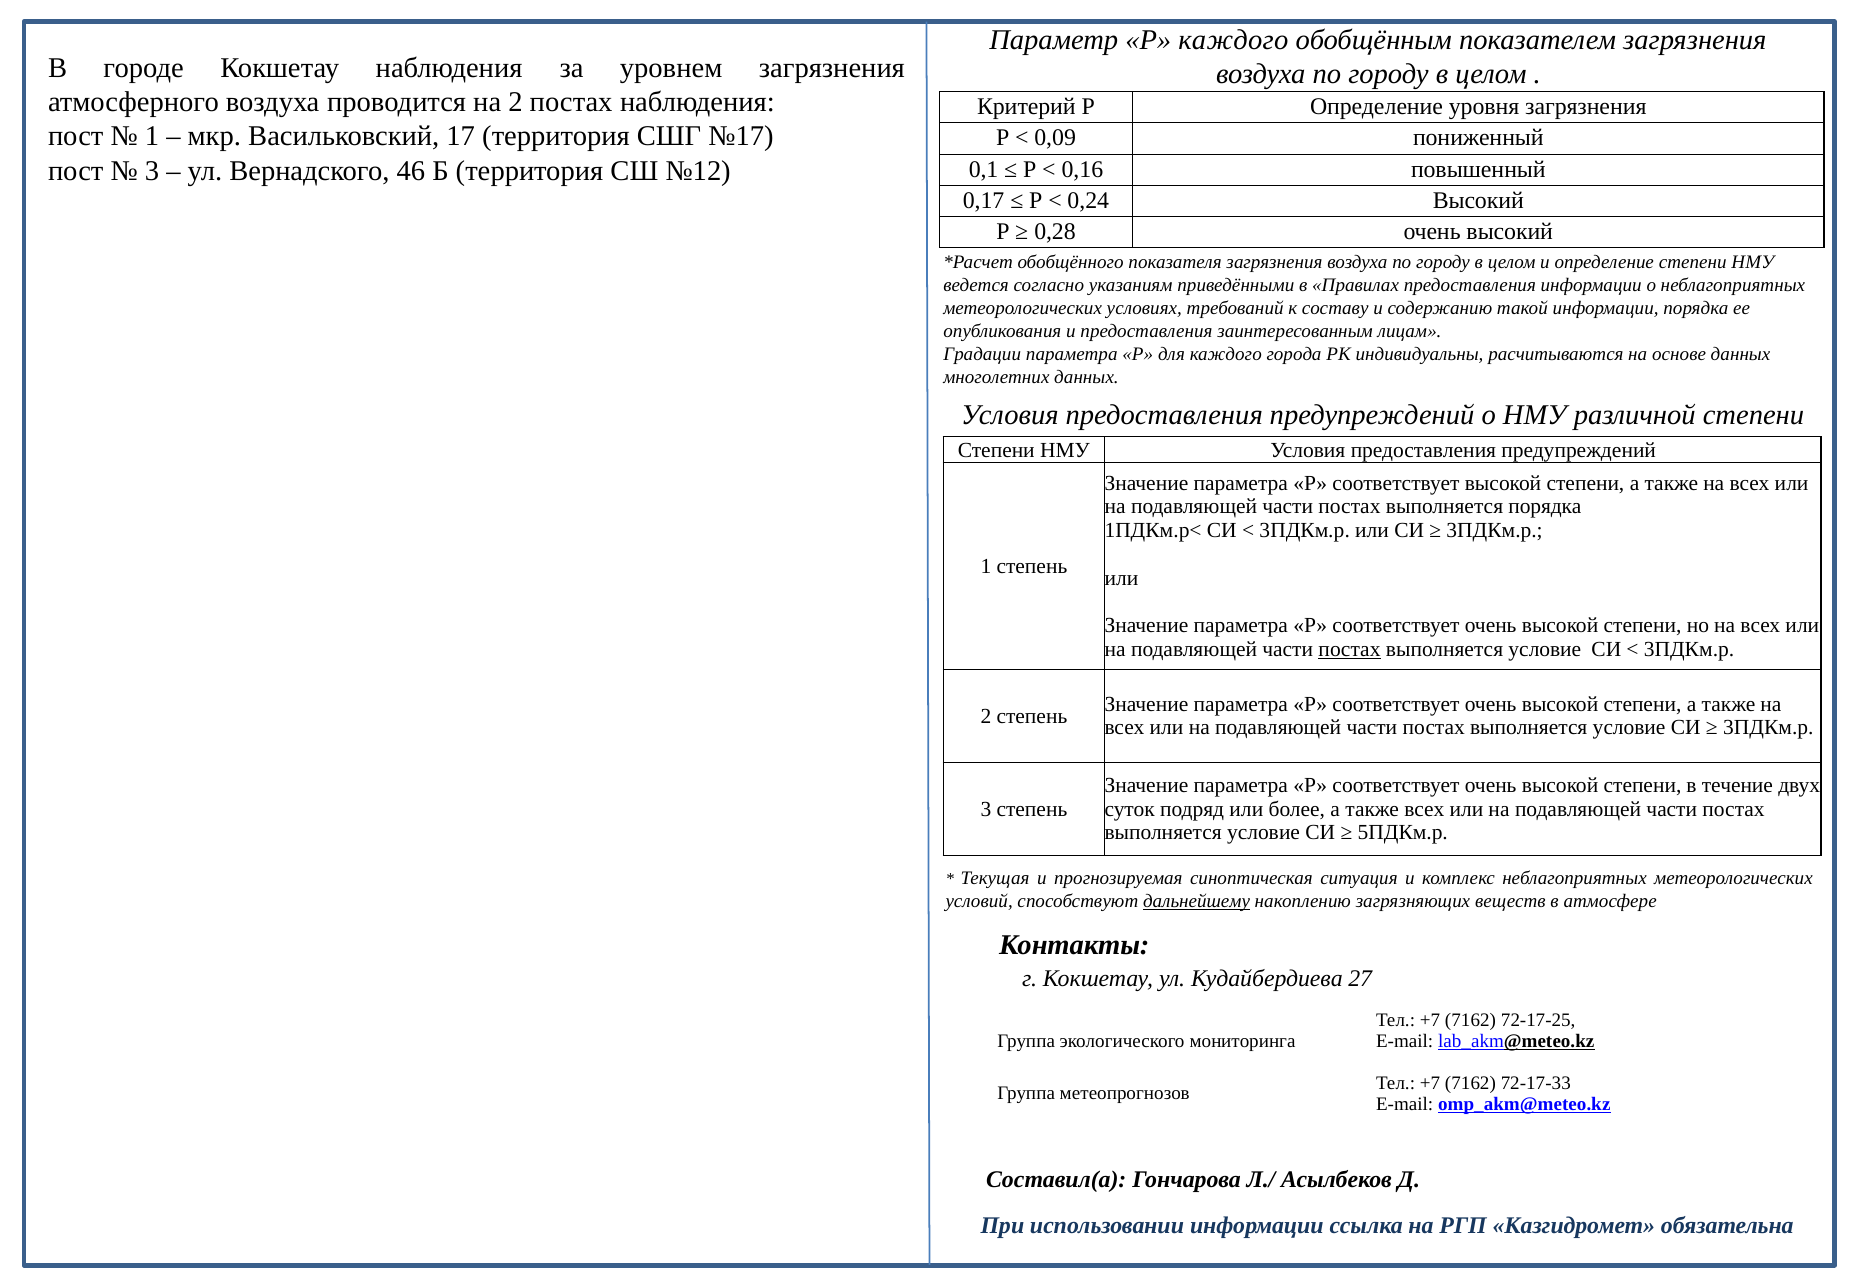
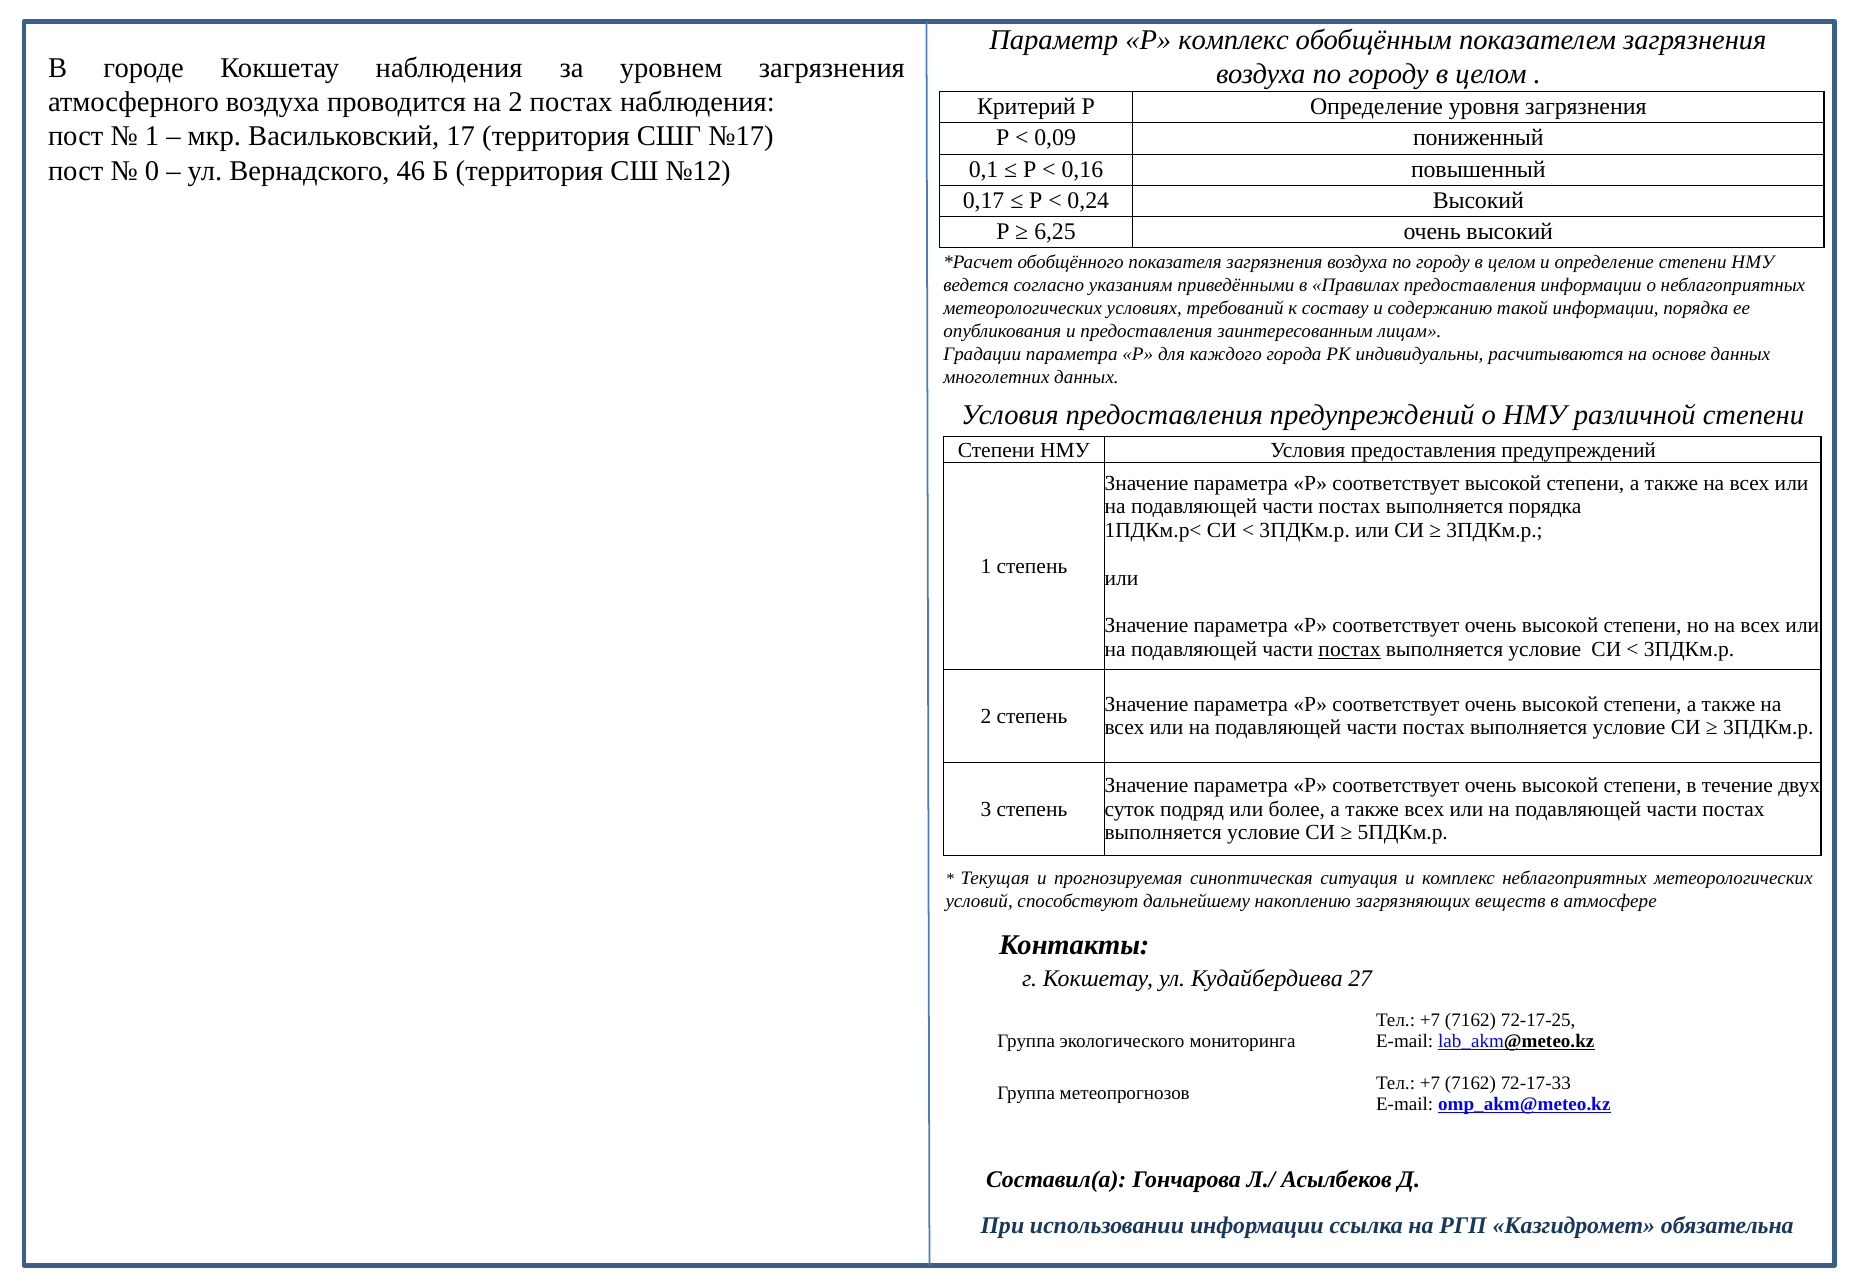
Р каждого: каждого -> комплекс
3 at (152, 171): 3 -> 0
0,28: 0,28 -> 6,25
дальнейшему underline: present -> none
